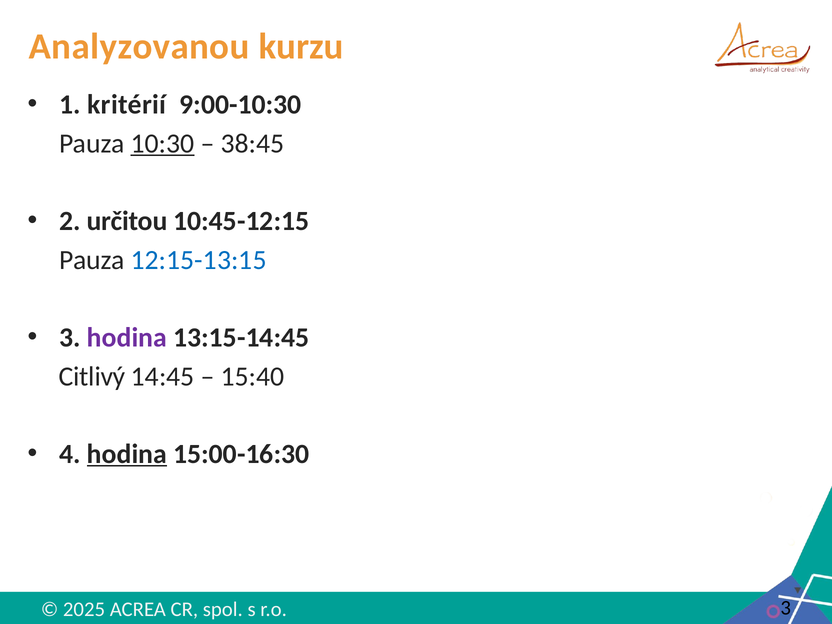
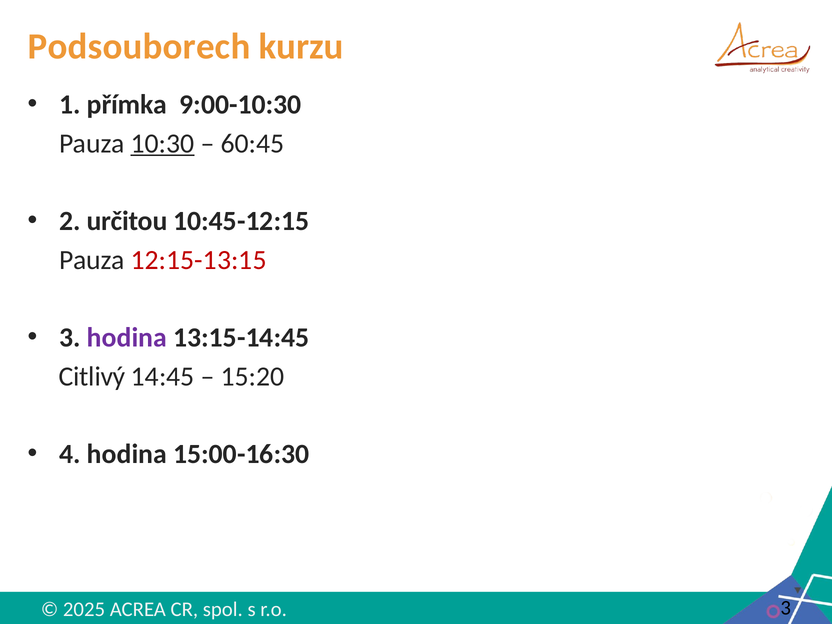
Analyzovanou: Analyzovanou -> Podsouborech
kritérií: kritérií -> přímka
38:45: 38:45 -> 60:45
12:15-13:15 colour: blue -> red
15:40: 15:40 -> 15:20
hodina at (127, 454) underline: present -> none
